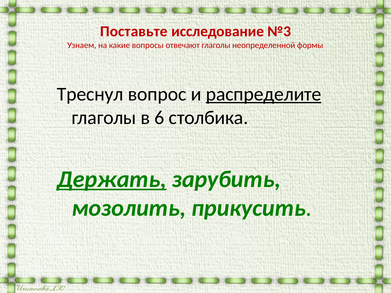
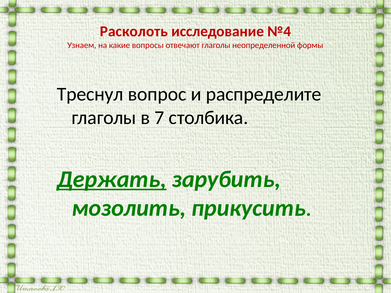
Поставьте: Поставьте -> Расколоть
№3: №3 -> №4
распределите underline: present -> none
6: 6 -> 7
